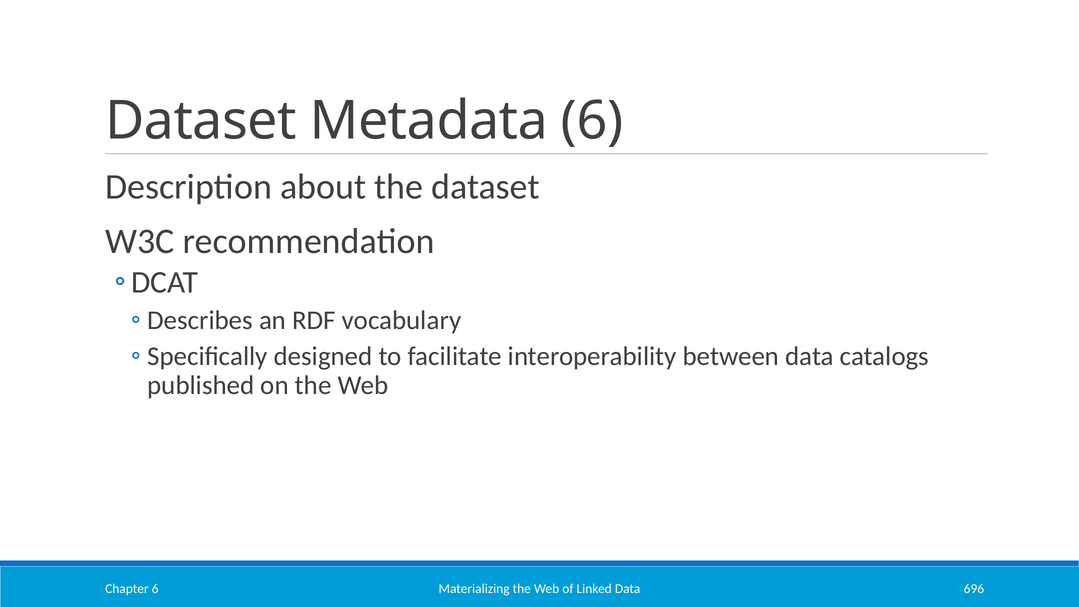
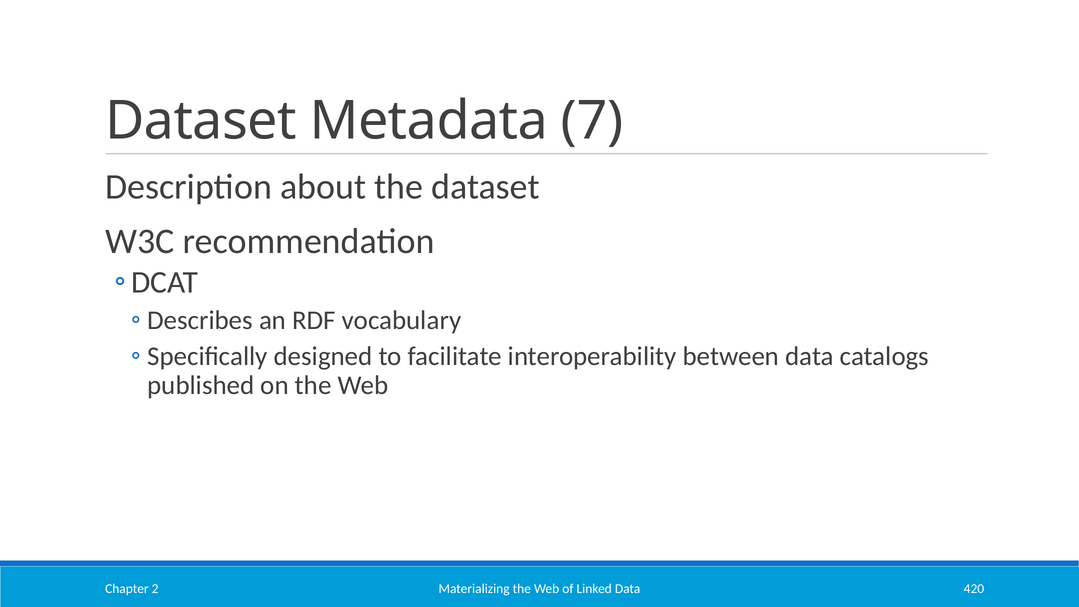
Metadata 6: 6 -> 7
696: 696 -> 420
Chapter 6: 6 -> 2
